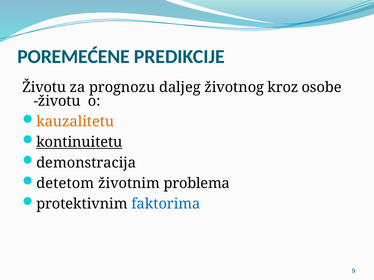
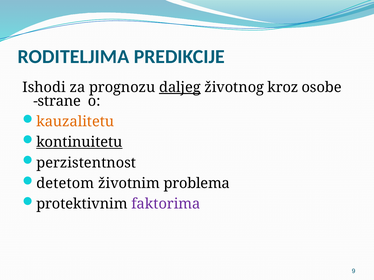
POREMEĆENE: POREMEĆENE -> RODITELJIMA
Životu at (44, 87): Životu -> Ishodi
daljeg underline: none -> present
životu at (57, 101): životu -> strane
demonstracija: demonstracija -> perzistentnost
faktorima colour: blue -> purple
